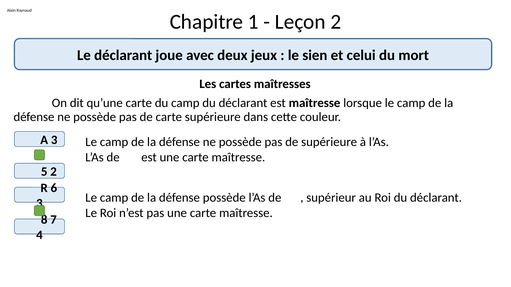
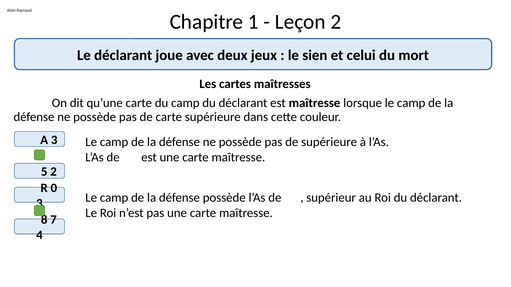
6: 6 -> 0
